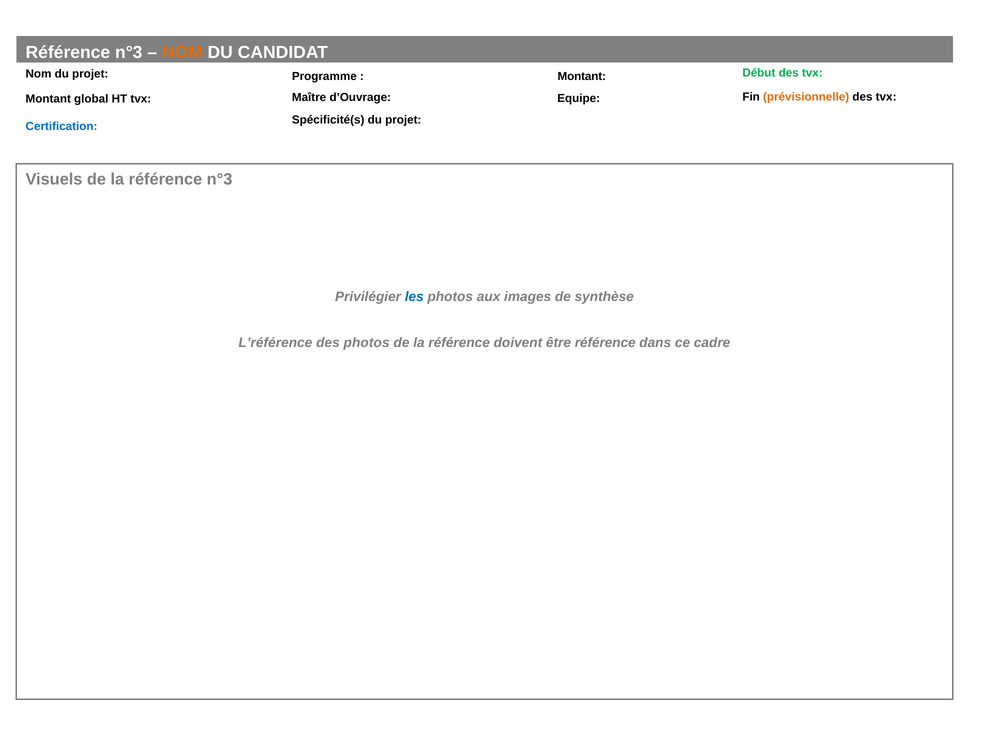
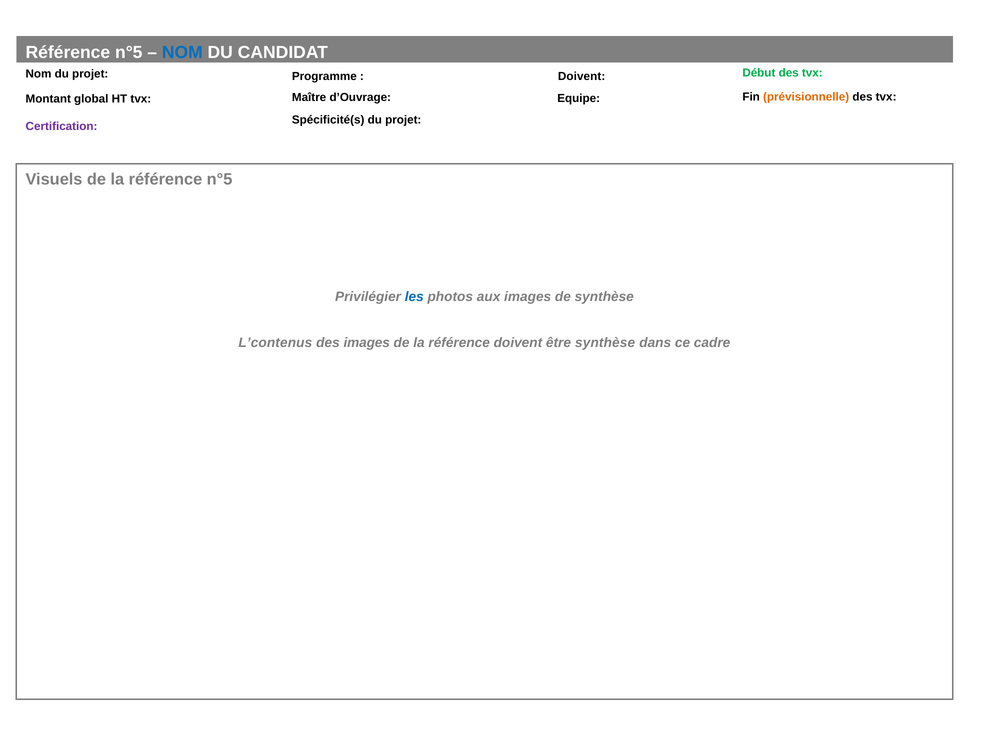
n°3 at (129, 52): n°3 -> n°5
NOM at (182, 52) colour: orange -> blue
Montant at (582, 77): Montant -> Doivent
Certification colour: blue -> purple
la référence n°3: n°3 -> n°5
L’référence: L’référence -> L’contenus
des photos: photos -> images
être référence: référence -> synthèse
